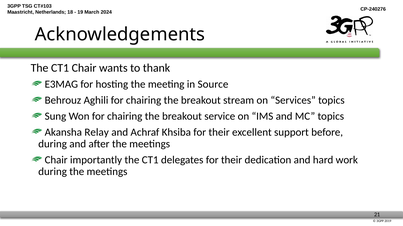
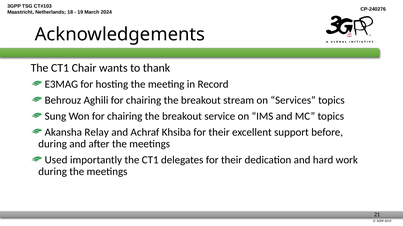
Source: Source -> Record
Chair at (56, 160): Chair -> Used
